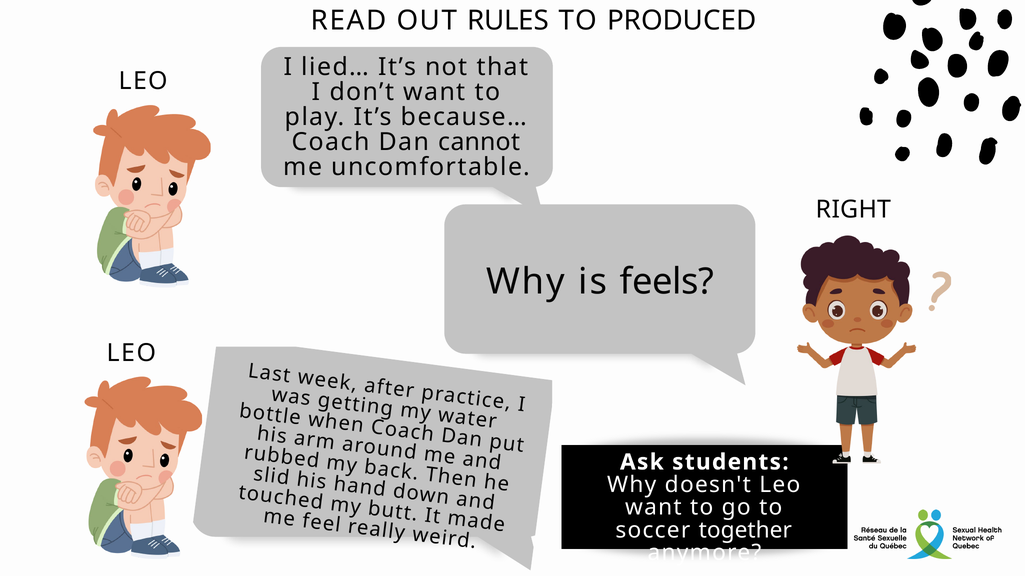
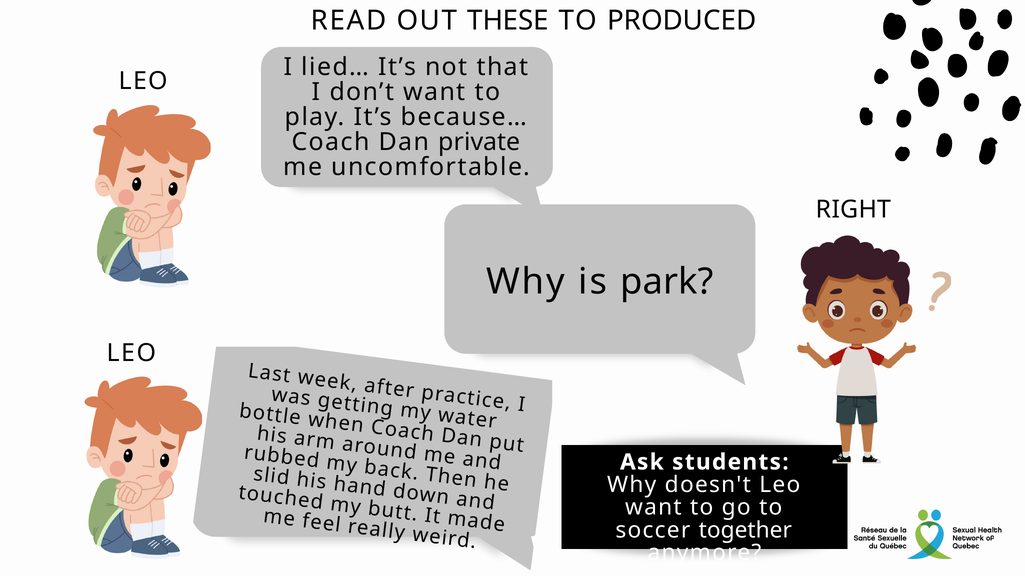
RULES: RULES -> THESE
cannot: cannot -> private
feels: feels -> park
